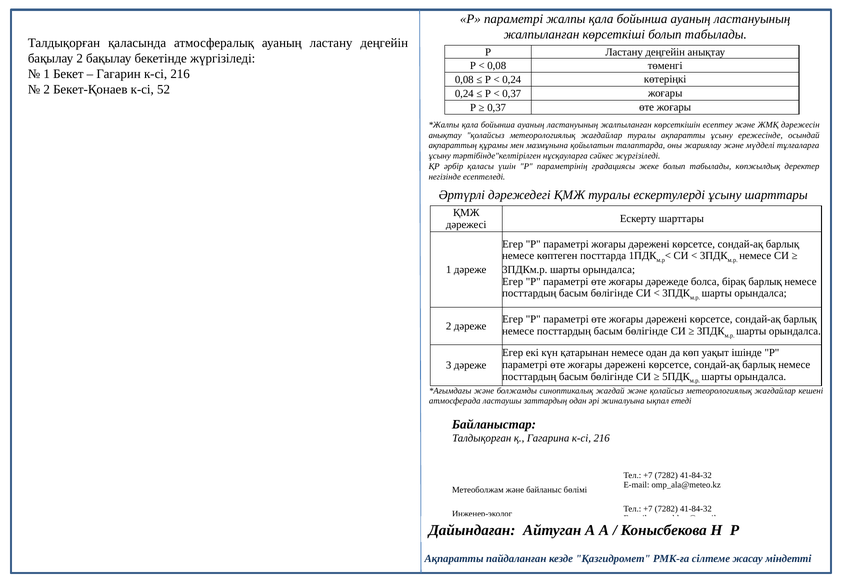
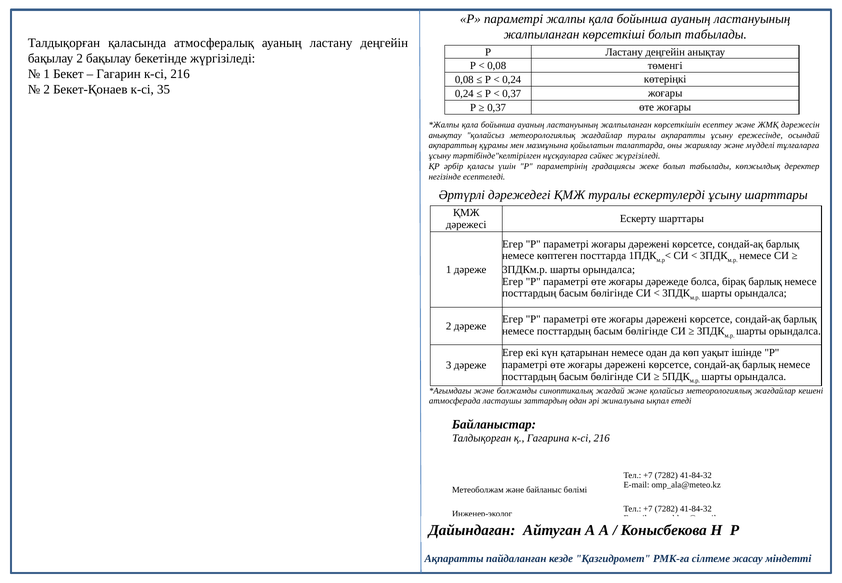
52: 52 -> 35
